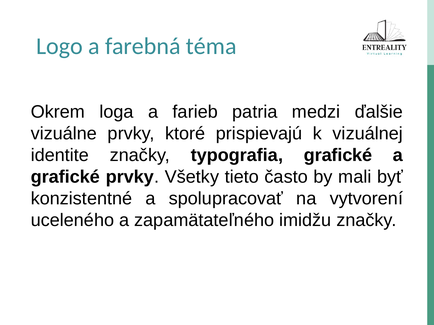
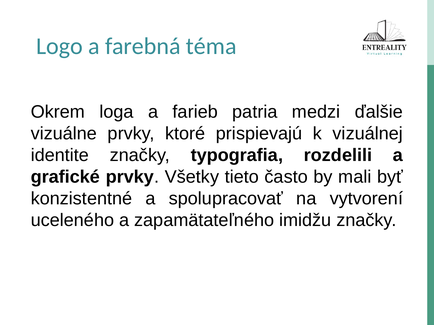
typografia grafické: grafické -> rozdelili
